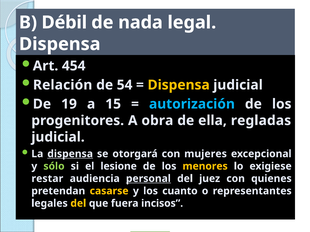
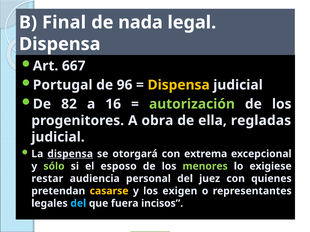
Débil: Débil -> Final
454: 454 -> 667
Relación: Relación -> Portugal
54: 54 -> 96
19: 19 -> 82
15: 15 -> 16
autorización colour: light blue -> light green
mujeres: mujeres -> extrema
lesione: lesione -> esposo
menores colour: yellow -> light green
personal underline: present -> none
cuanto: cuanto -> exigen
del at (78, 204) colour: yellow -> light blue
